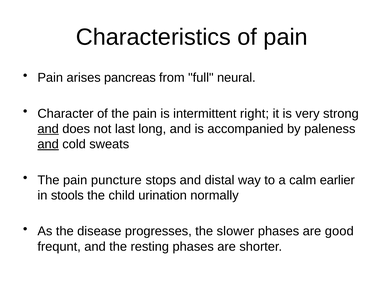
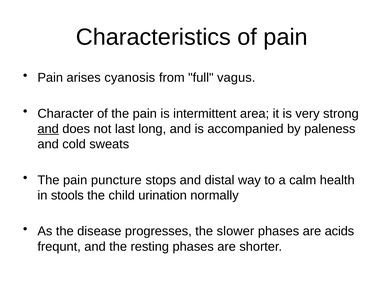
pancreas: pancreas -> cyanosis
neural: neural -> vagus
right: right -> area
and at (48, 144) underline: present -> none
earlier: earlier -> health
good: good -> acids
